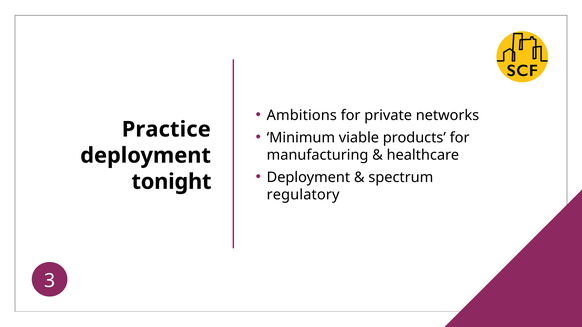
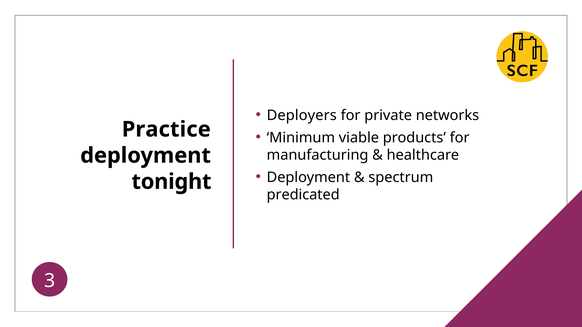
Ambitions: Ambitions -> Deployers
regulatory: regulatory -> predicated
